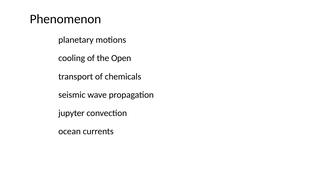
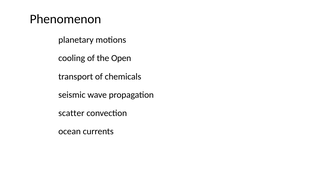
jupyter: jupyter -> scatter
